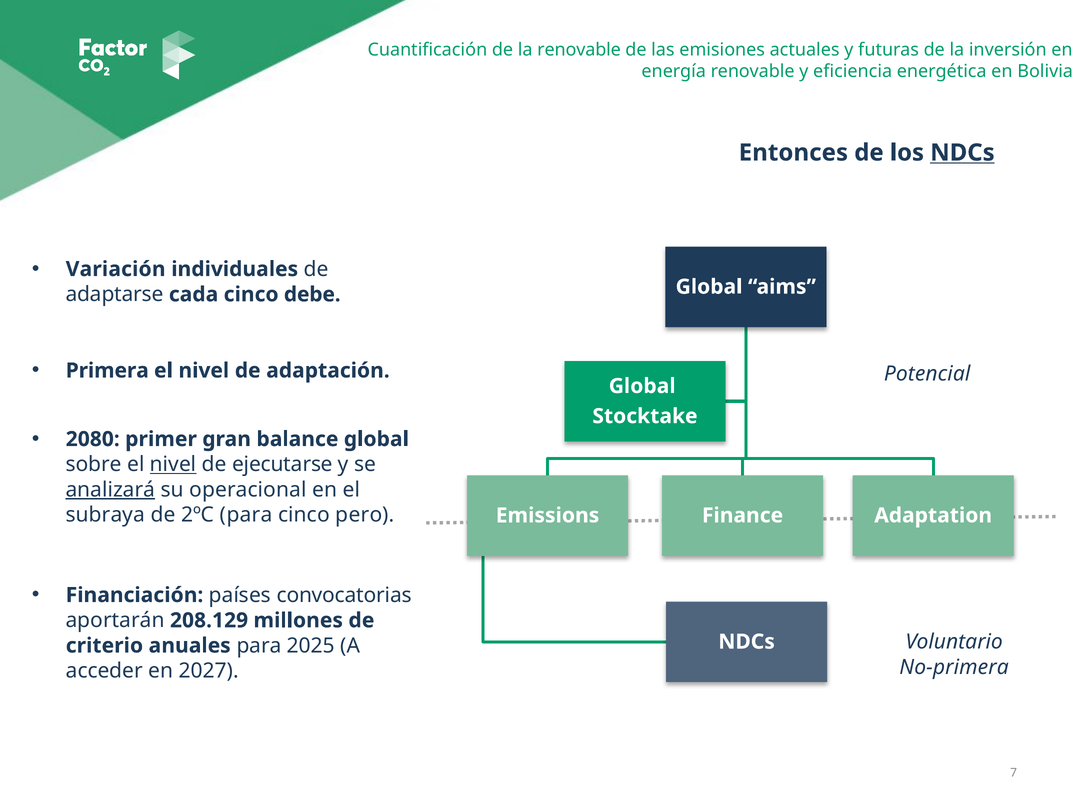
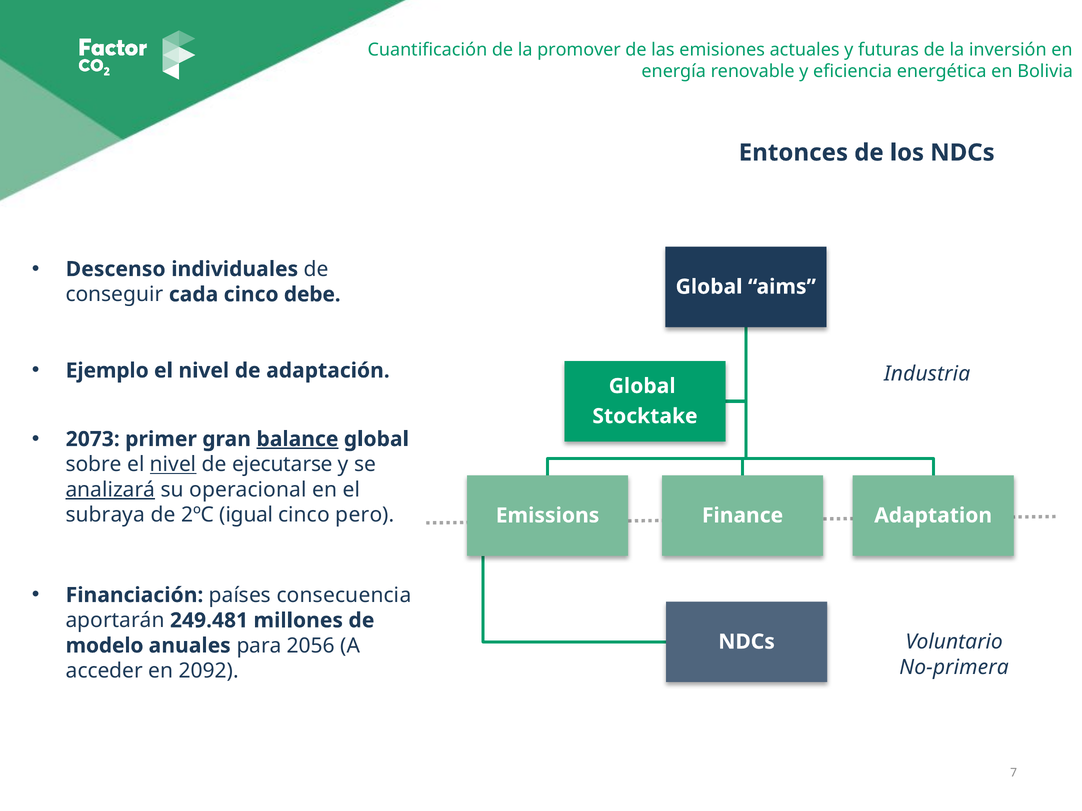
renovable at (579, 50): renovable -> promover
NDCs at (962, 153) underline: present -> none
Variación: Variación -> Descenso
adaptarse: adaptarse -> conseguir
Primera: Primera -> Ejemplo
Potencial: Potencial -> Industria
2080: 2080 -> 2073
balance underline: none -> present
2ºC para: para -> igual
convocatorias: convocatorias -> consecuencia
208.129: 208.129 -> 249.481
criterio: criterio -> modelo
2025: 2025 -> 2056
2027: 2027 -> 2092
